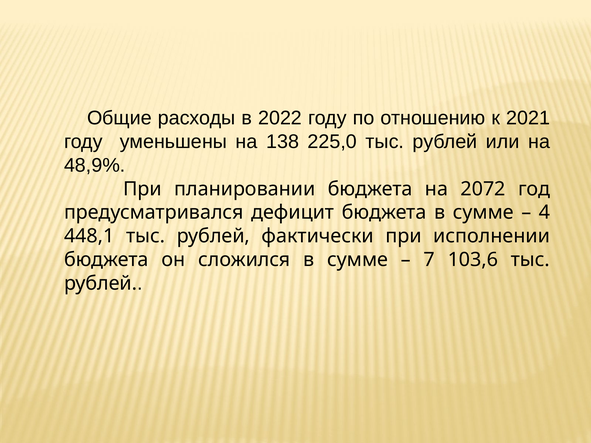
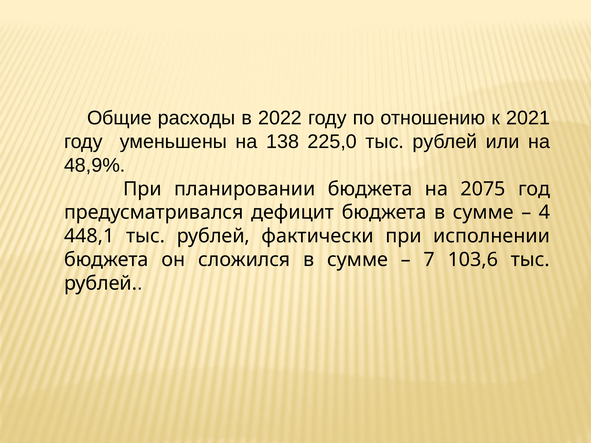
2072: 2072 -> 2075
